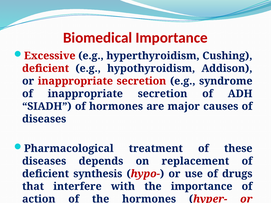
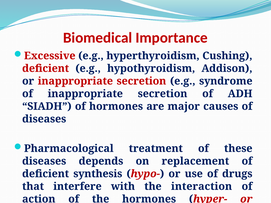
the importance: importance -> interaction
